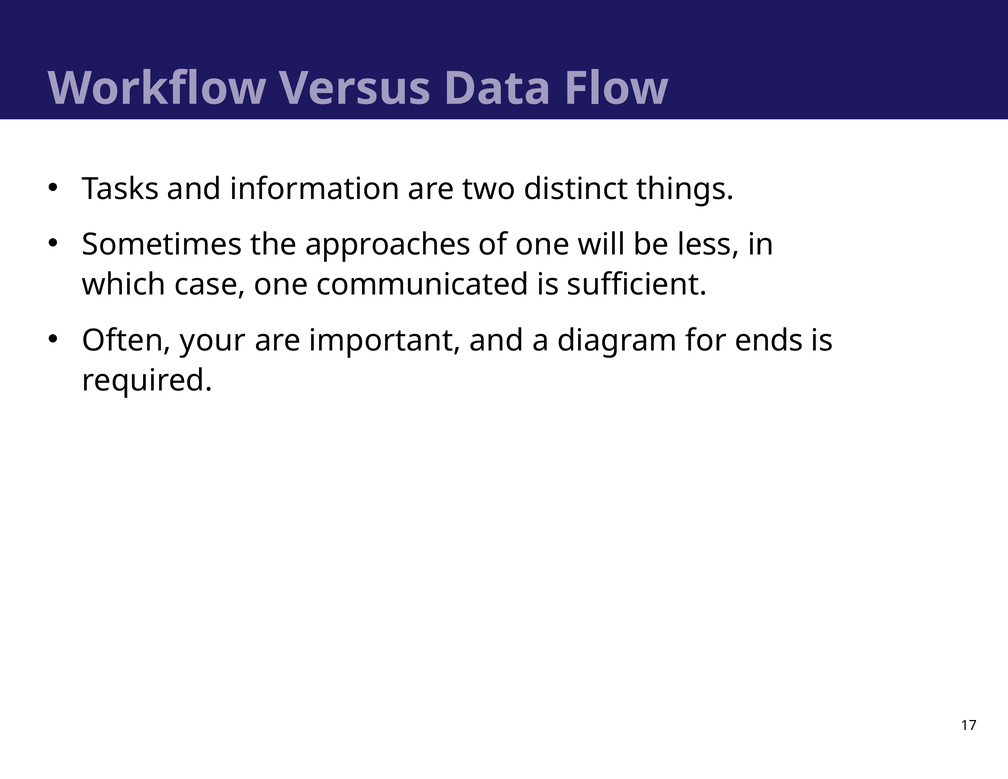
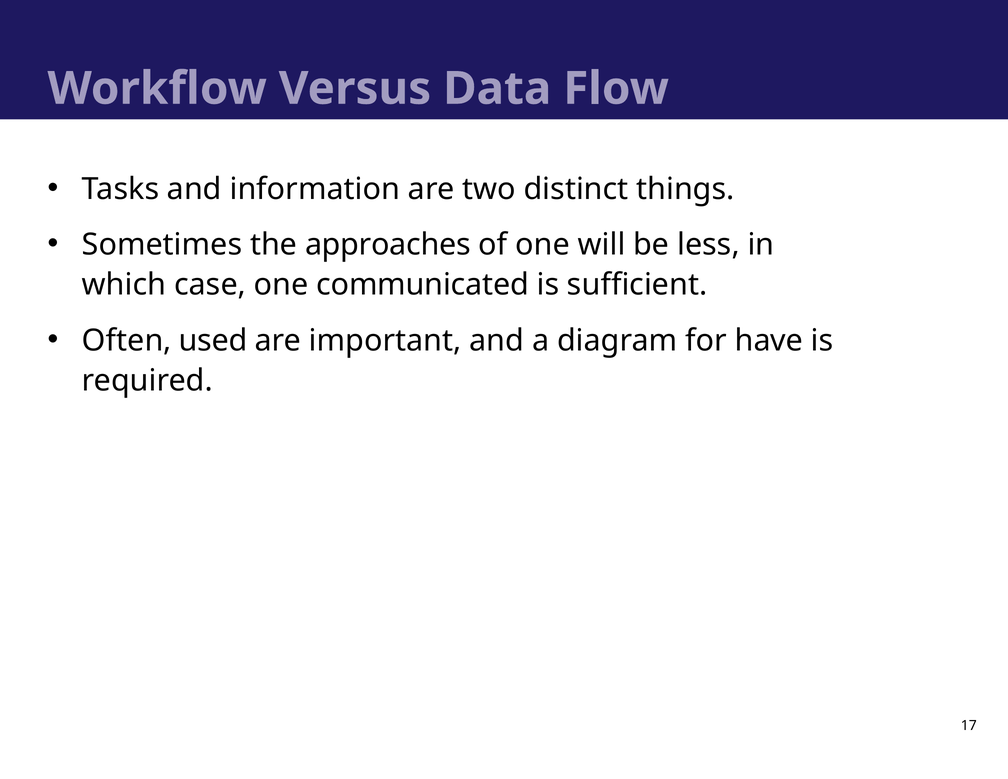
your: your -> used
ends: ends -> have
